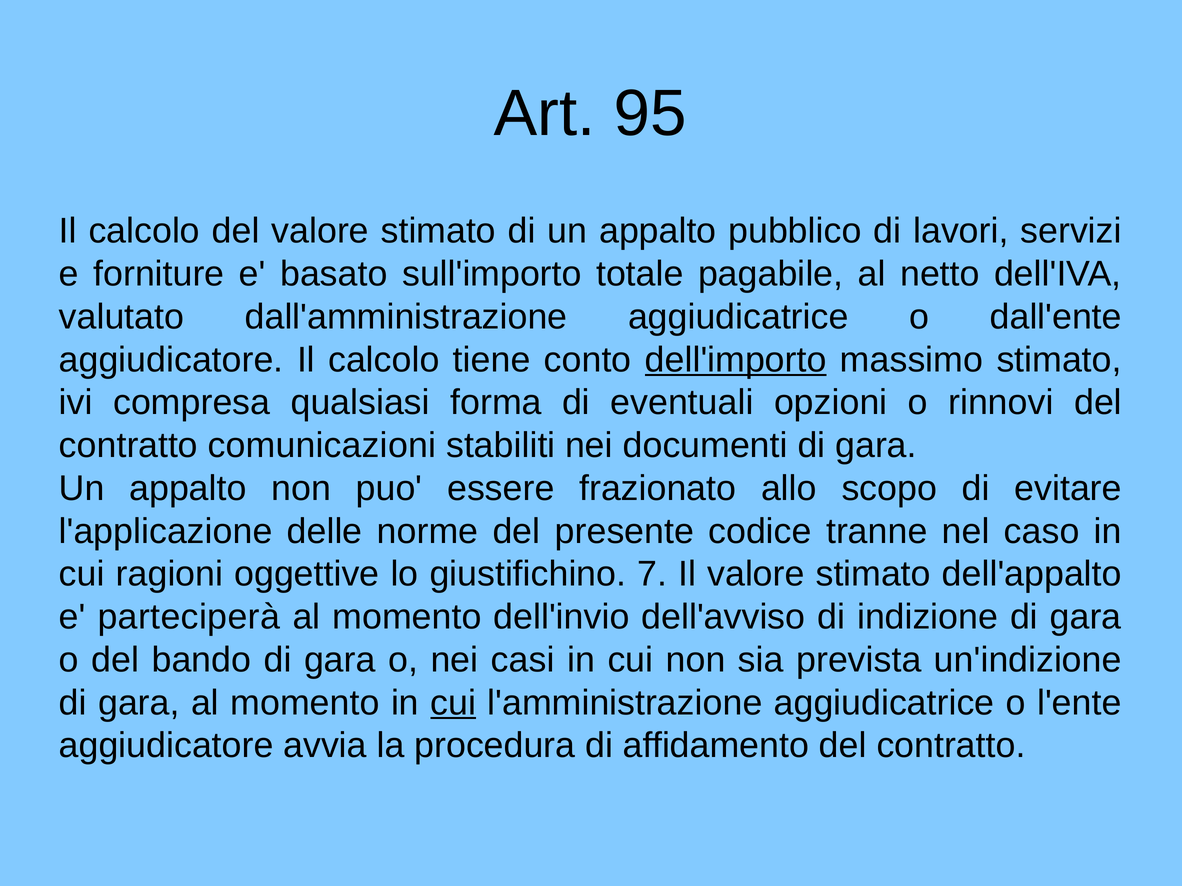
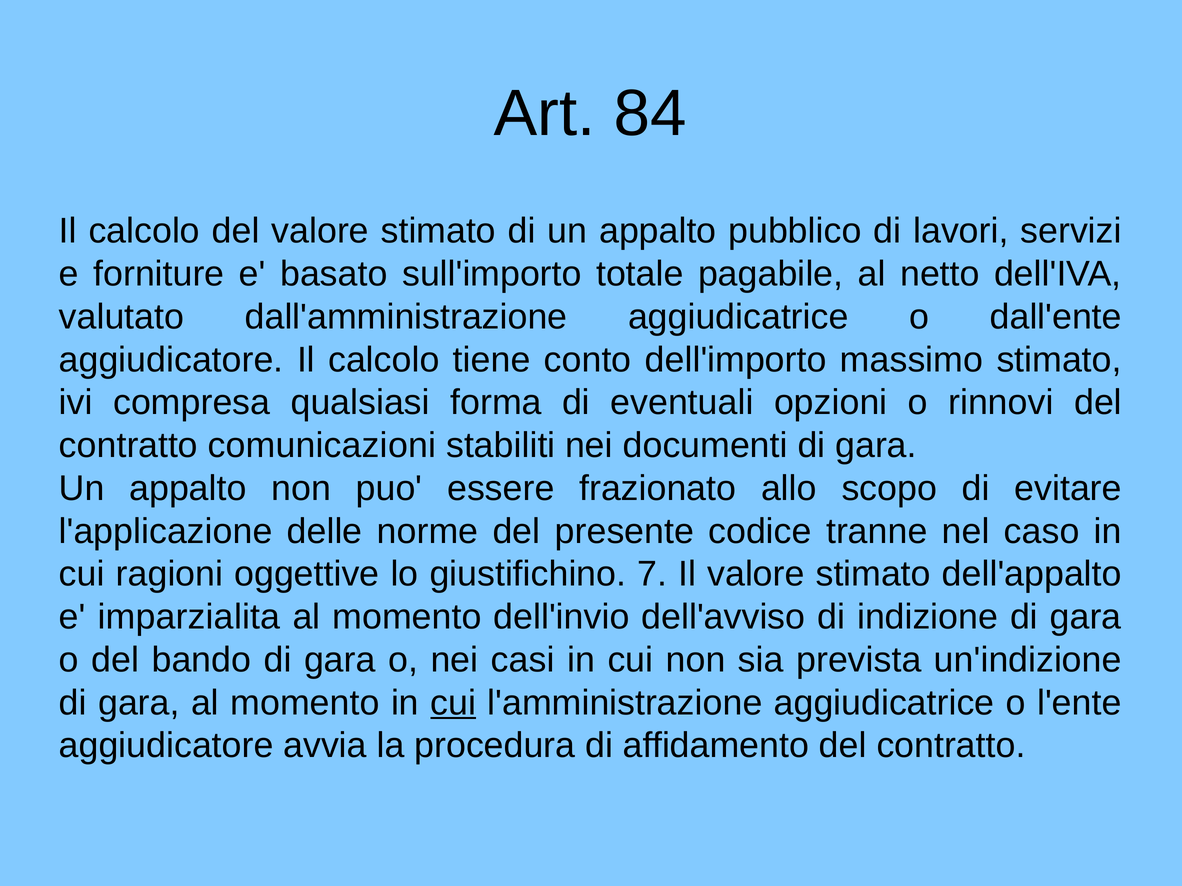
95: 95 -> 84
dell'importo underline: present -> none
parteciperà: parteciperà -> imparzialita
